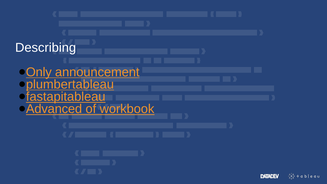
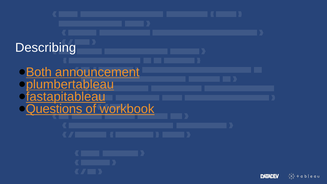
Only: Only -> Both
Advanced: Advanced -> Questions
